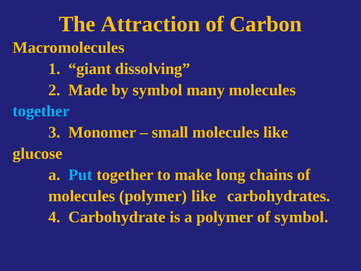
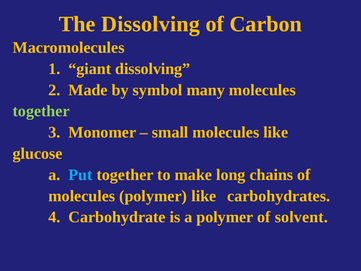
The Attraction: Attraction -> Dissolving
together at (41, 111) colour: light blue -> light green
of symbol: symbol -> solvent
